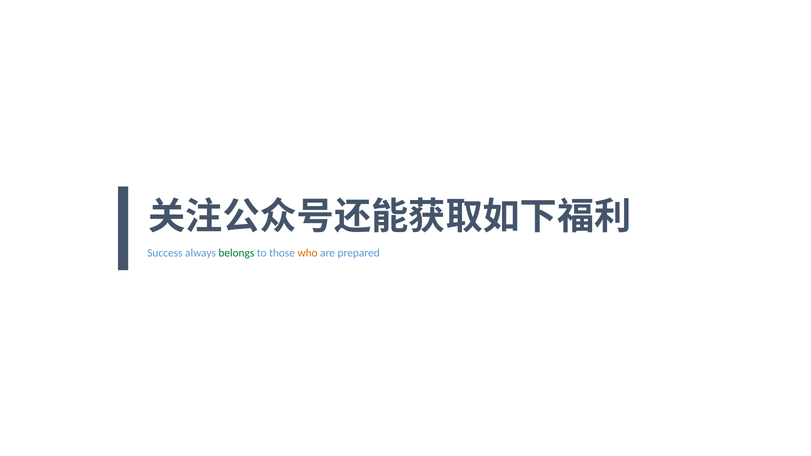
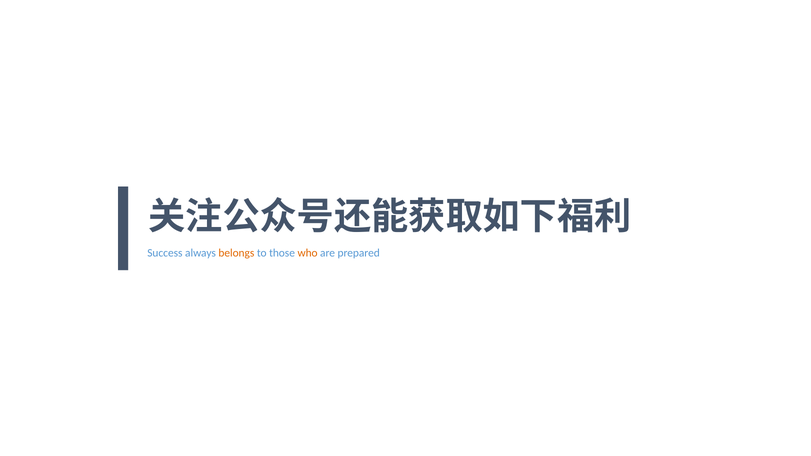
belongs colour: green -> orange
